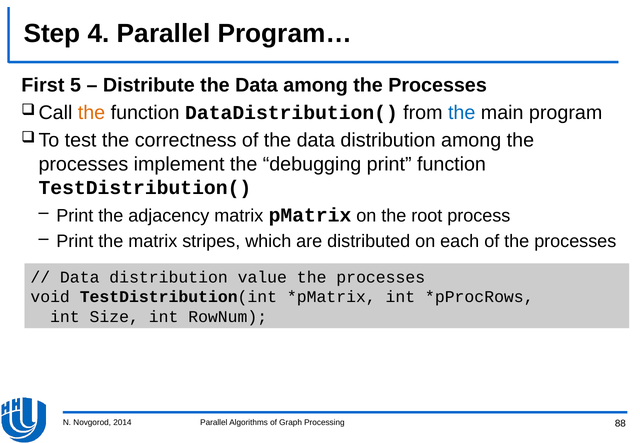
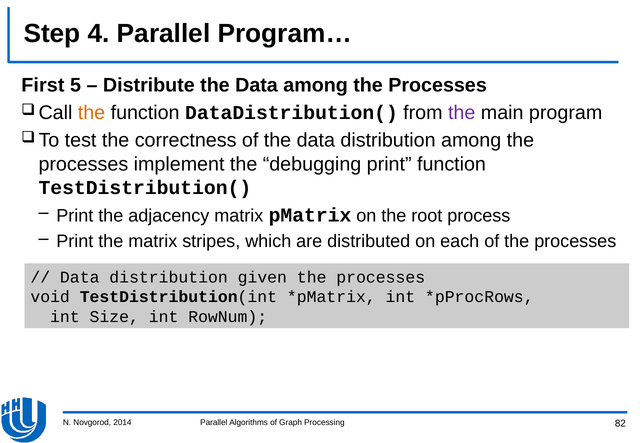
the at (462, 113) colour: blue -> purple
value: value -> given
88: 88 -> 82
